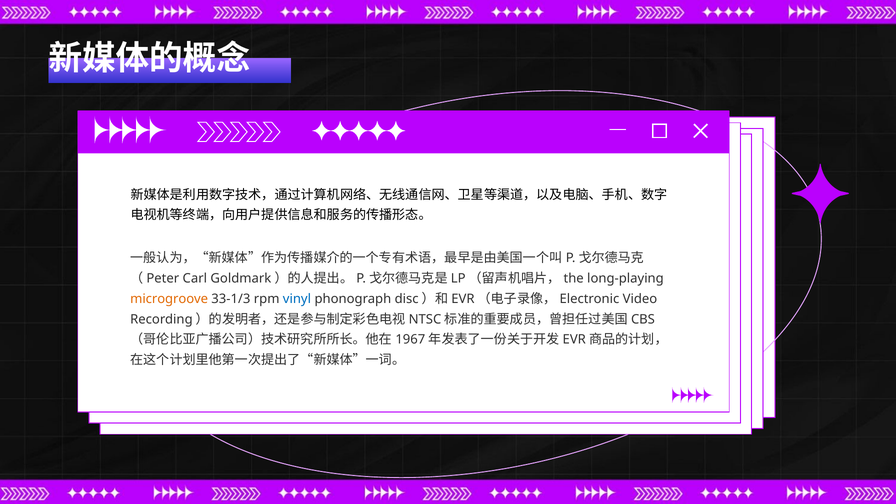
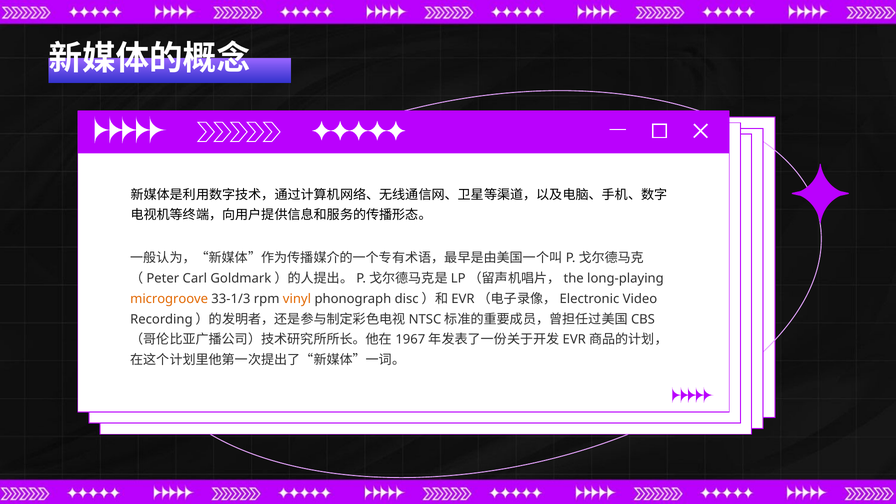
vinyl colour: blue -> orange
